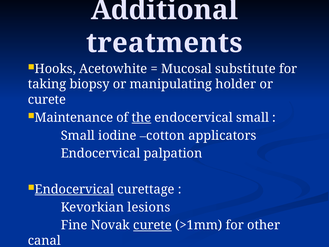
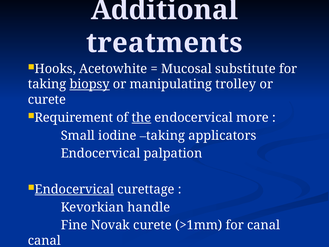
biopsy underline: none -> present
holder: holder -> trolley
Maintenance: Maintenance -> Requirement
endocervical small: small -> more
cotton at (166, 135): cotton -> taking
lesions: lesions -> handle
curete at (153, 225) underline: present -> none
for other: other -> canal
